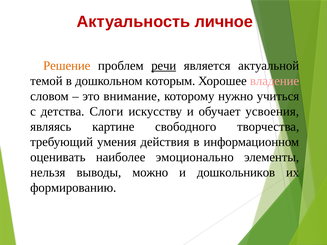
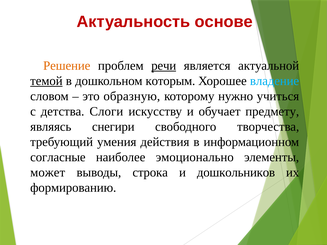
личное: личное -> основе
темой underline: none -> present
владение colour: pink -> light blue
внимание: внимание -> образную
усвоения: усвоения -> предмету
картине: картине -> снегири
оценивать: оценивать -> согласные
нельзя: нельзя -> может
можно: можно -> строка
